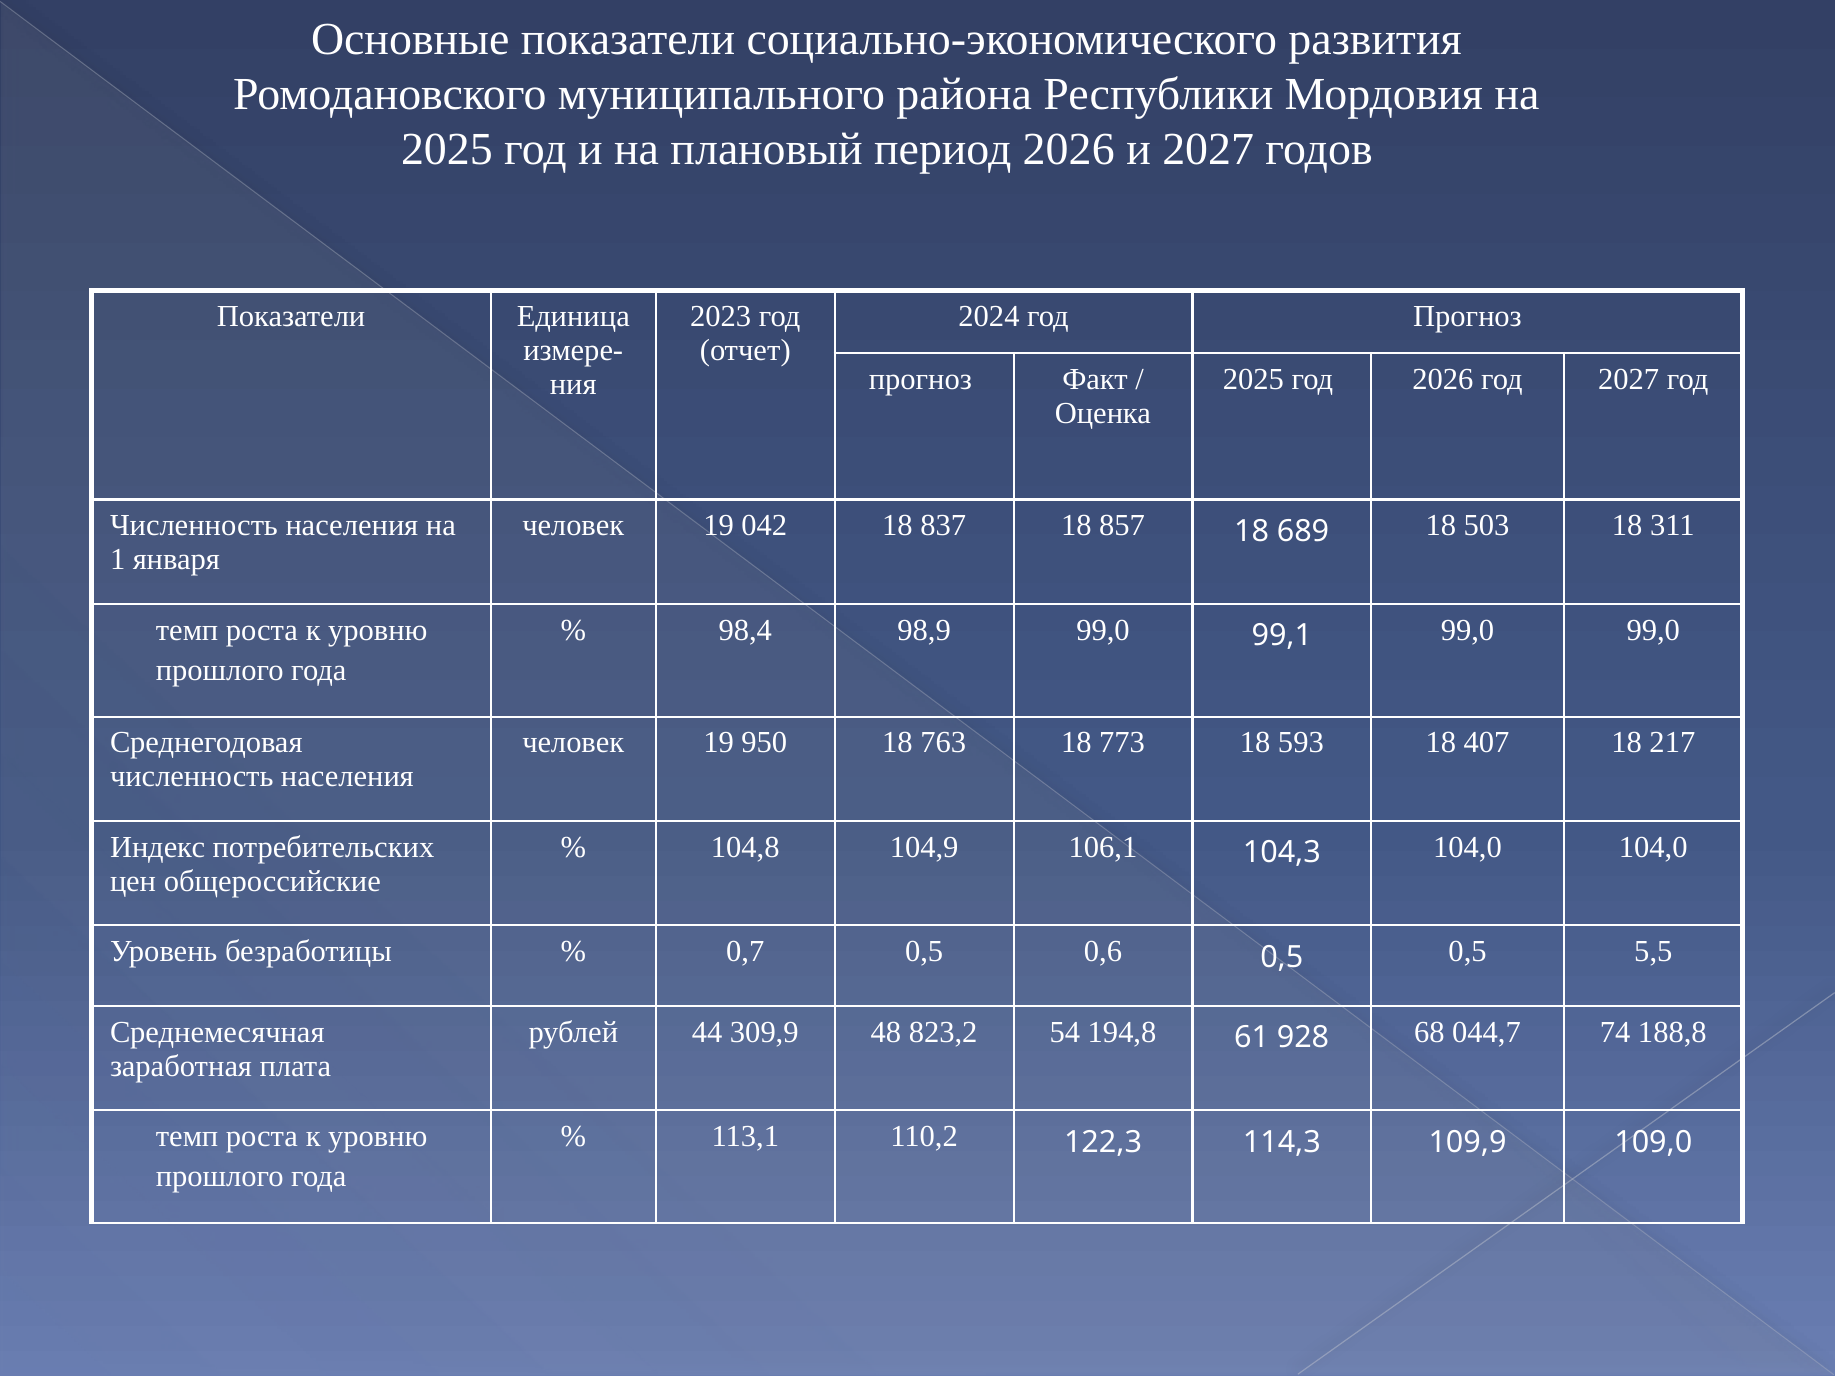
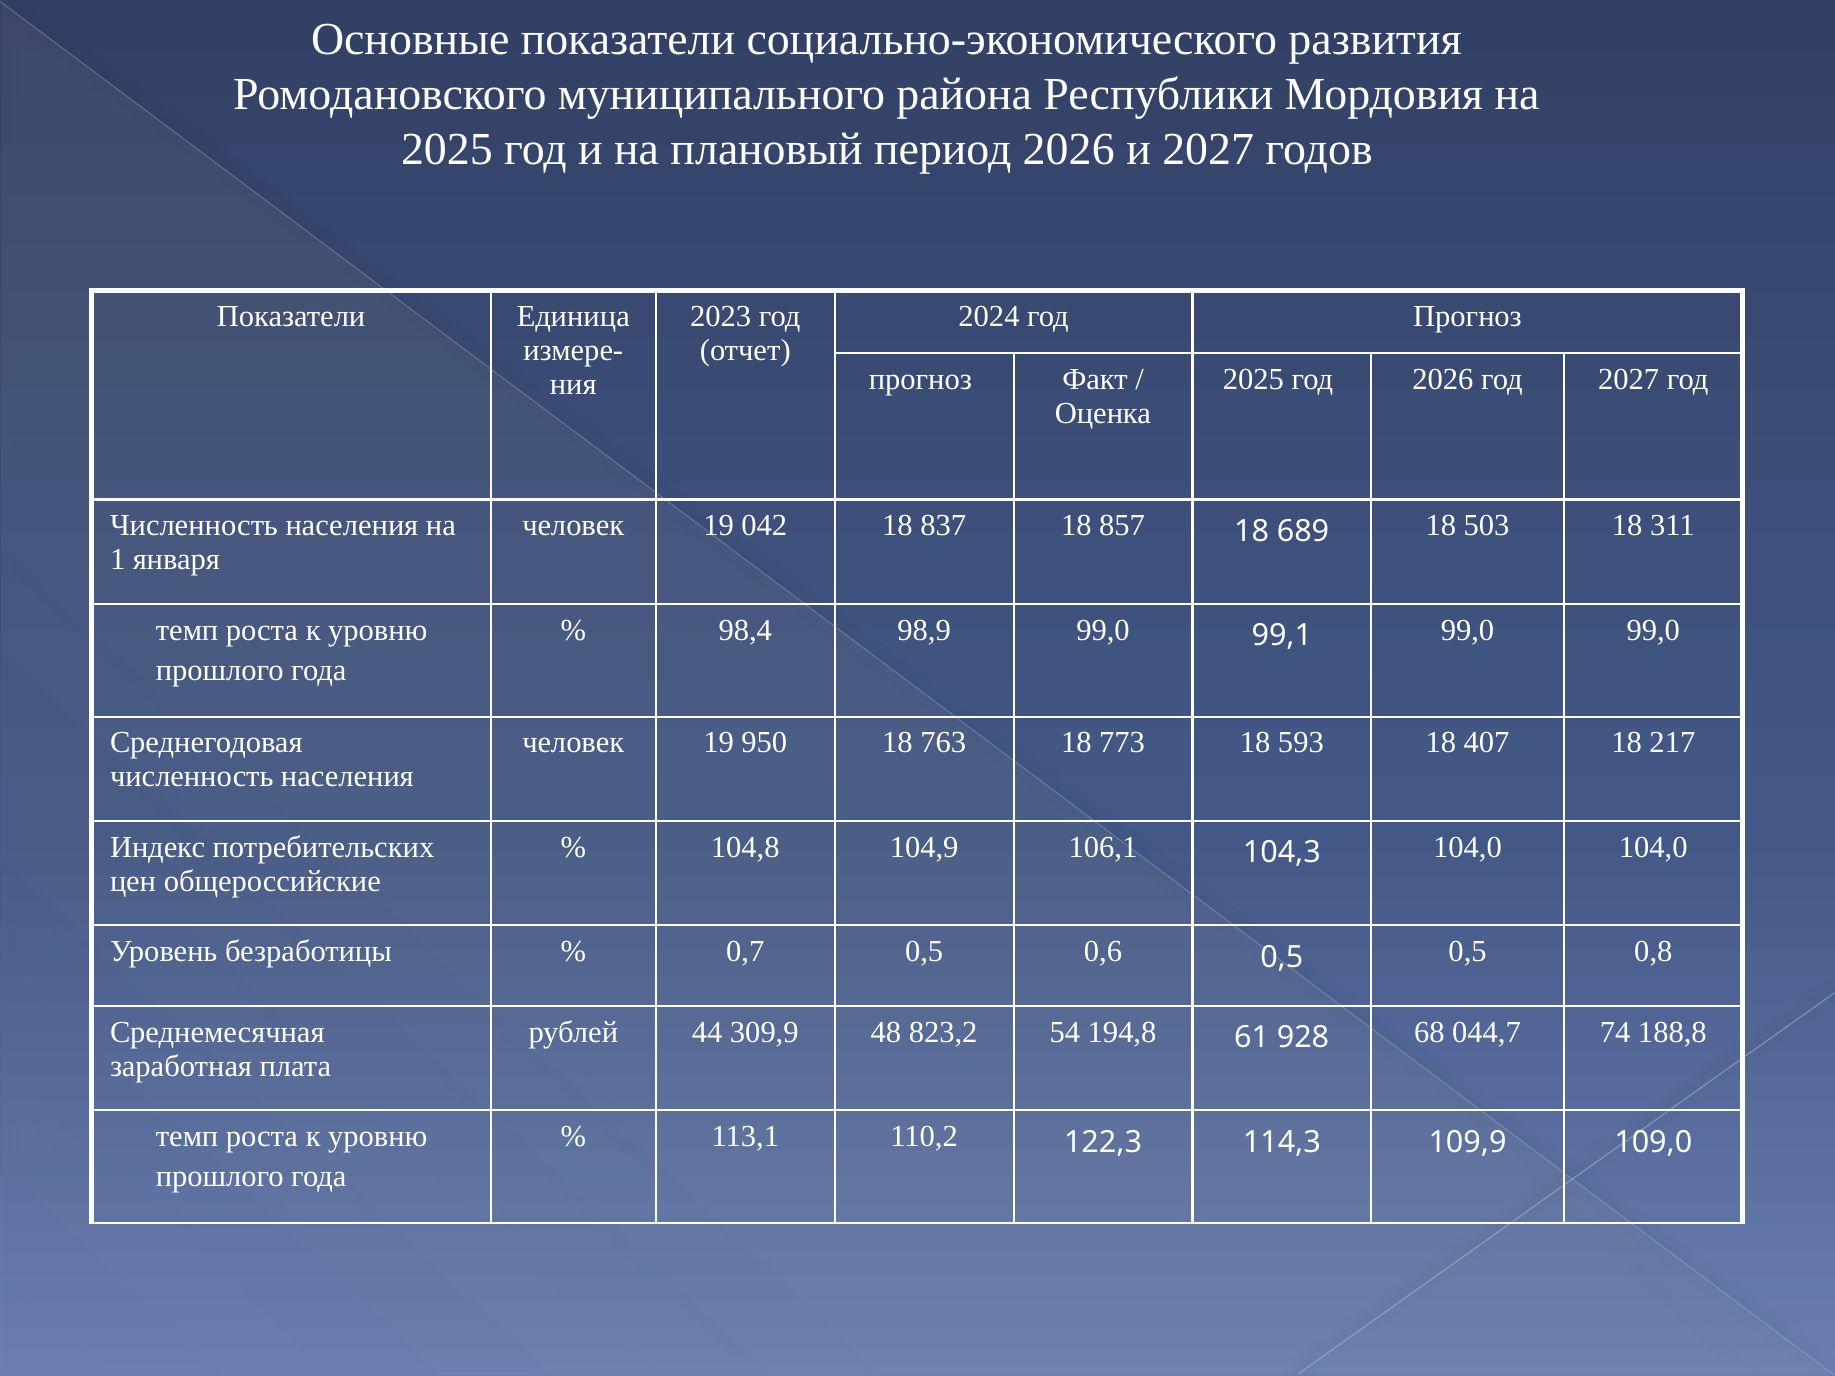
5,5: 5,5 -> 0,8
